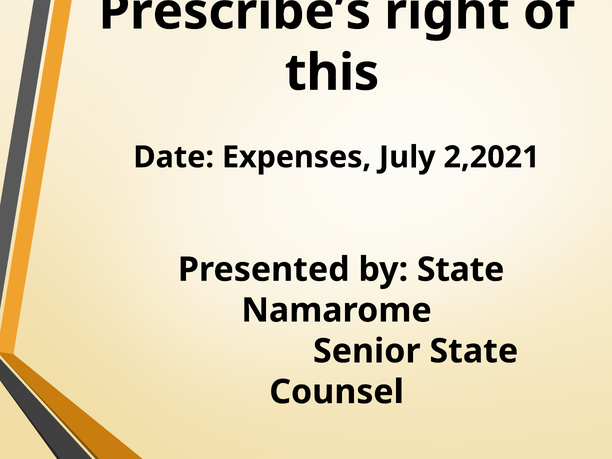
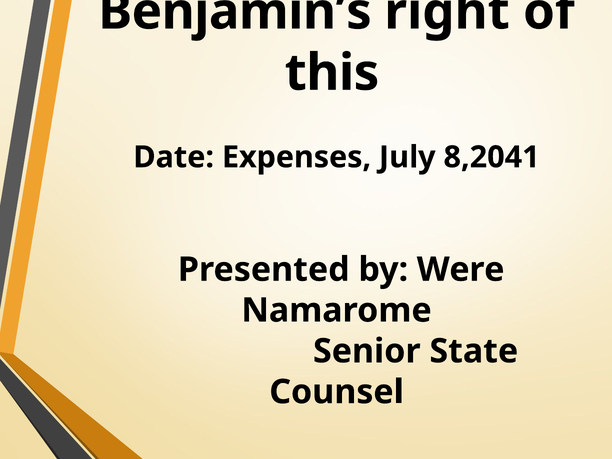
Prescribe’s: Prescribe’s -> Benjamin’s
2,2021: 2,2021 -> 8,2041
by State: State -> Were
